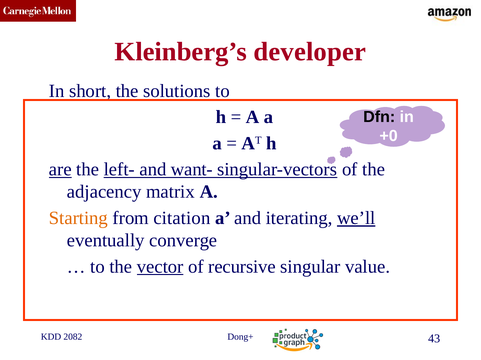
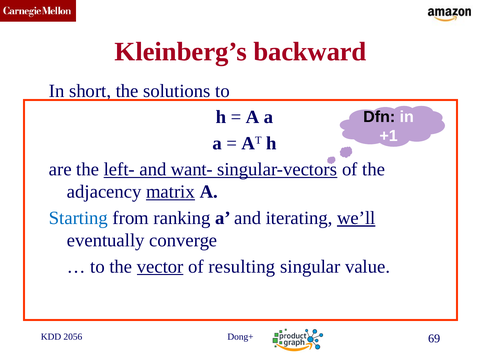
developer: developer -> backward
+0: +0 -> +1
are underline: present -> none
matrix underline: none -> present
Starting colour: orange -> blue
citation: citation -> ranking
recursive: recursive -> resulting
2082: 2082 -> 2056
43: 43 -> 69
